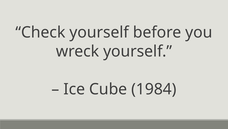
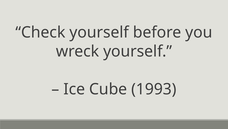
1984: 1984 -> 1993
